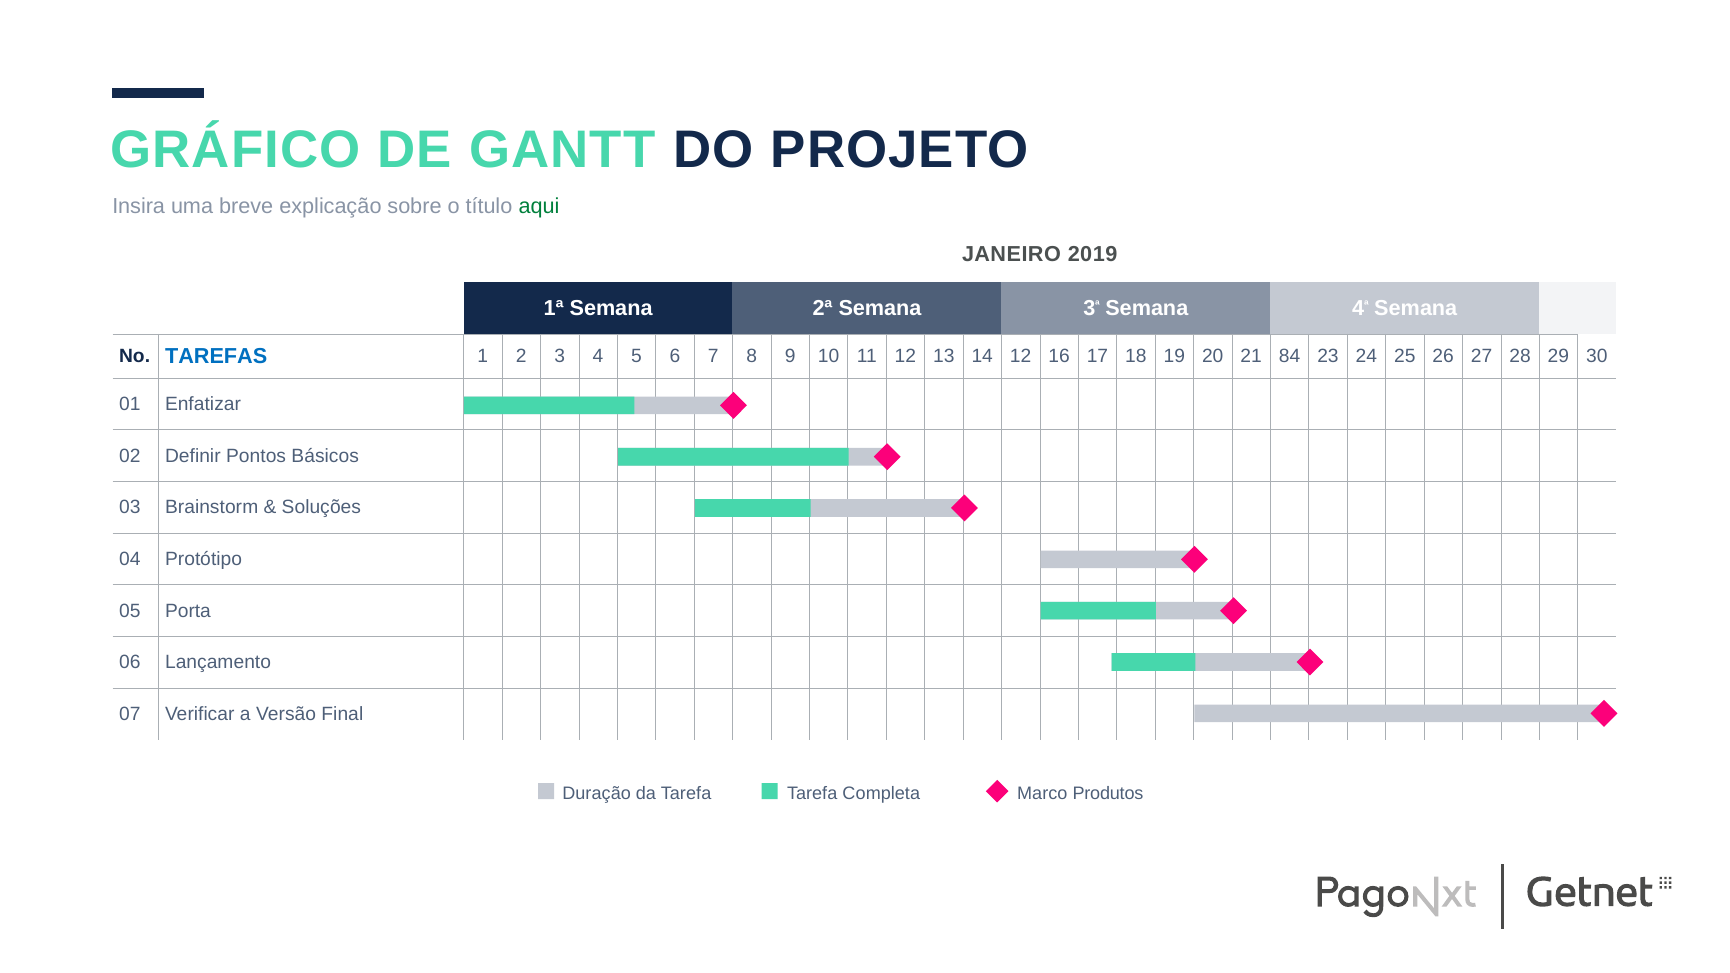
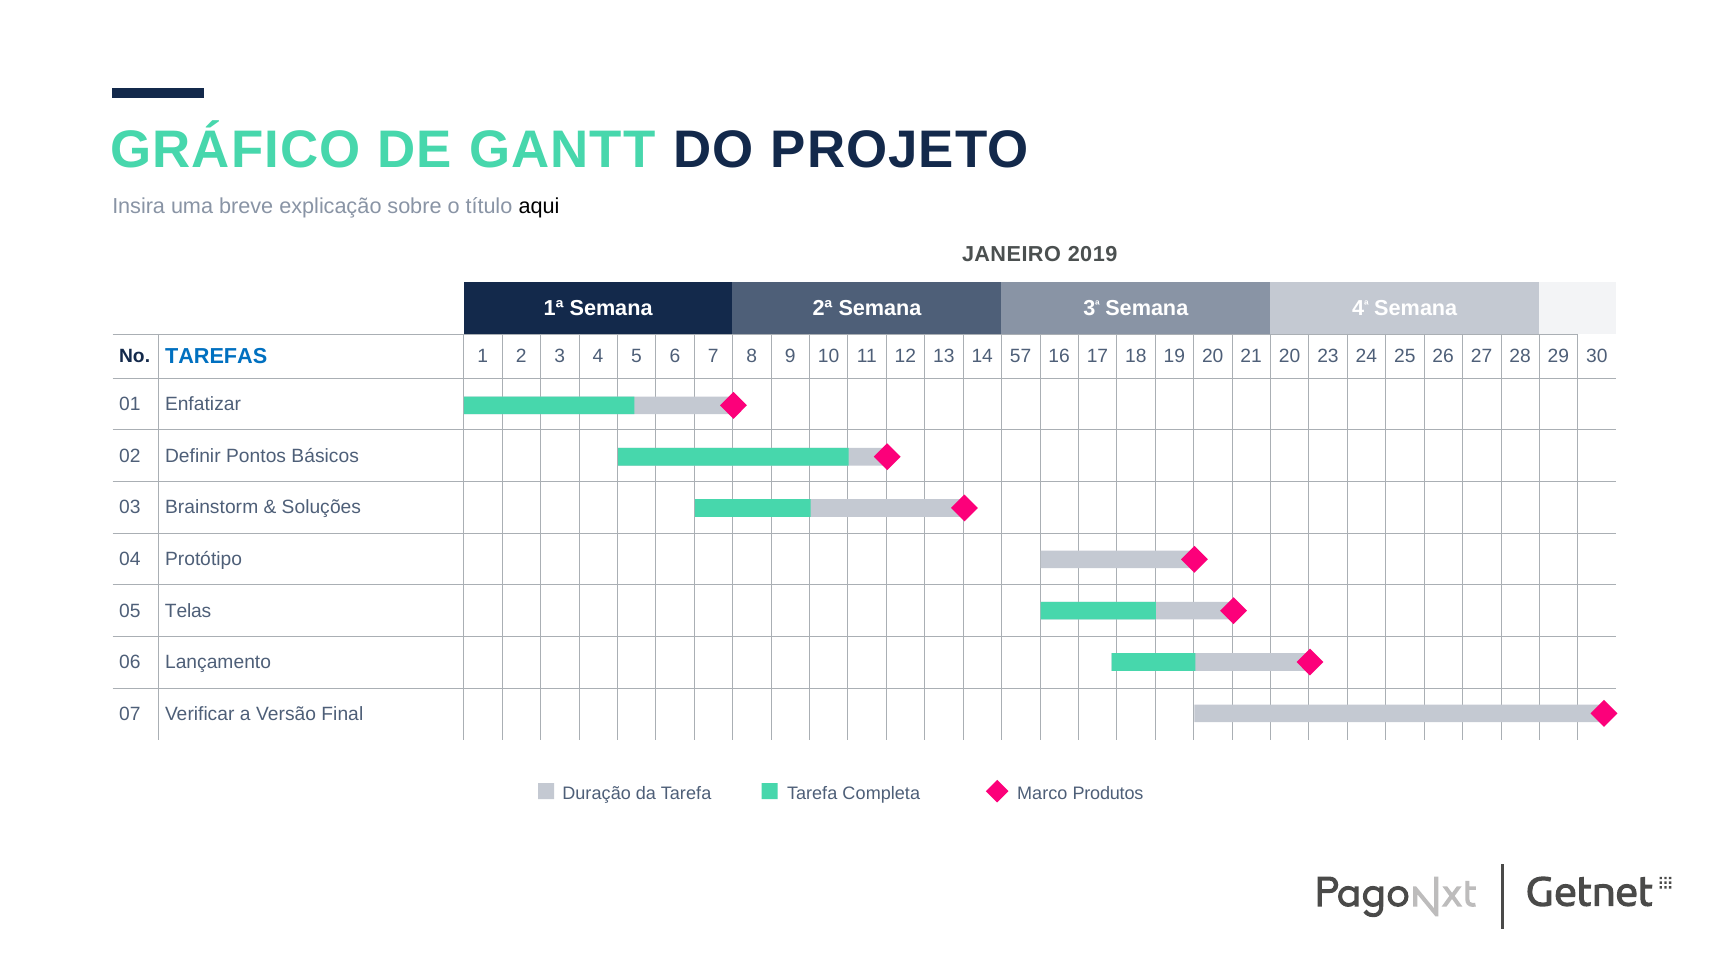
aqui colour: green -> black
14 12: 12 -> 57
21 84: 84 -> 20
Porta: Porta -> Telas
